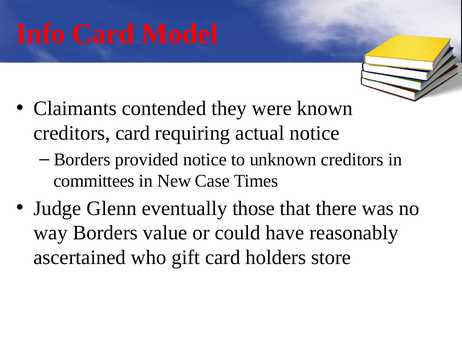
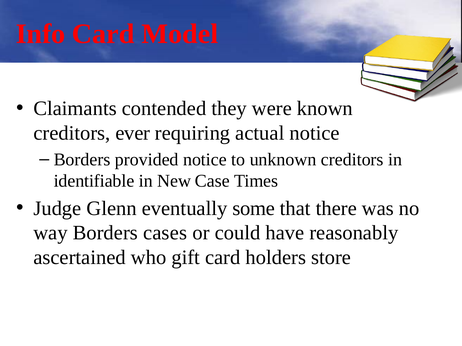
creditors card: card -> ever
committees: committees -> identifiable
those: those -> some
value: value -> cases
